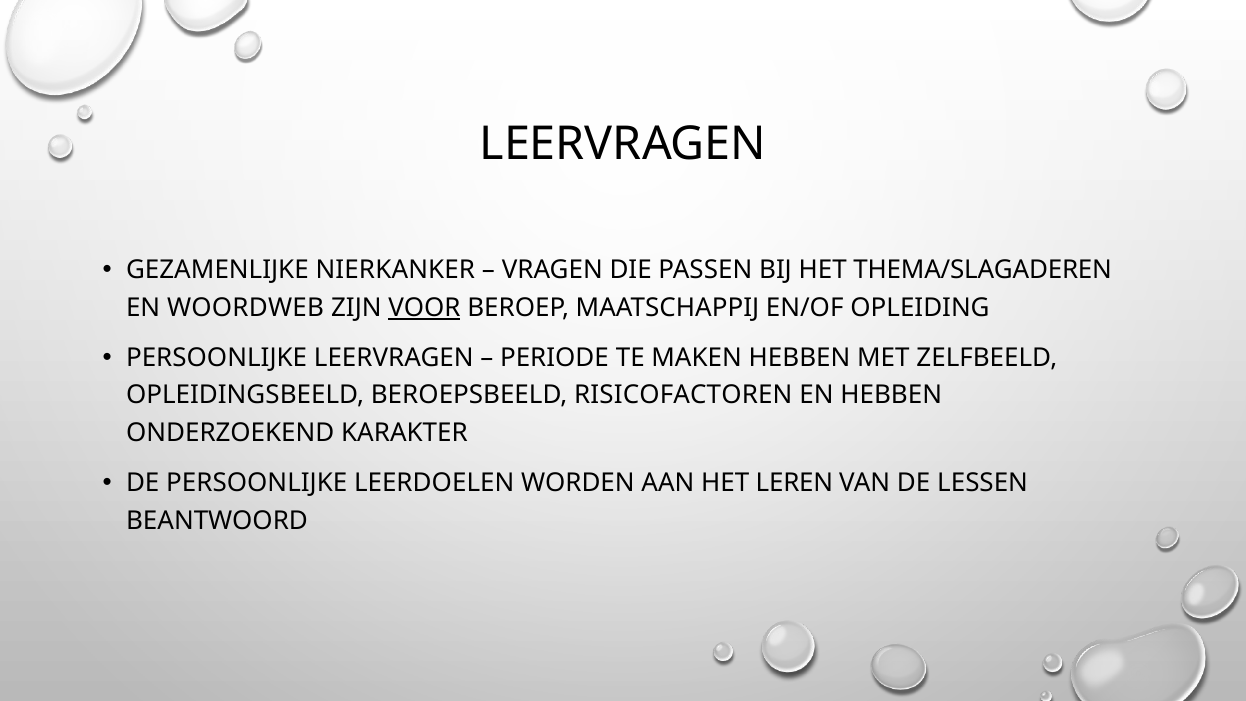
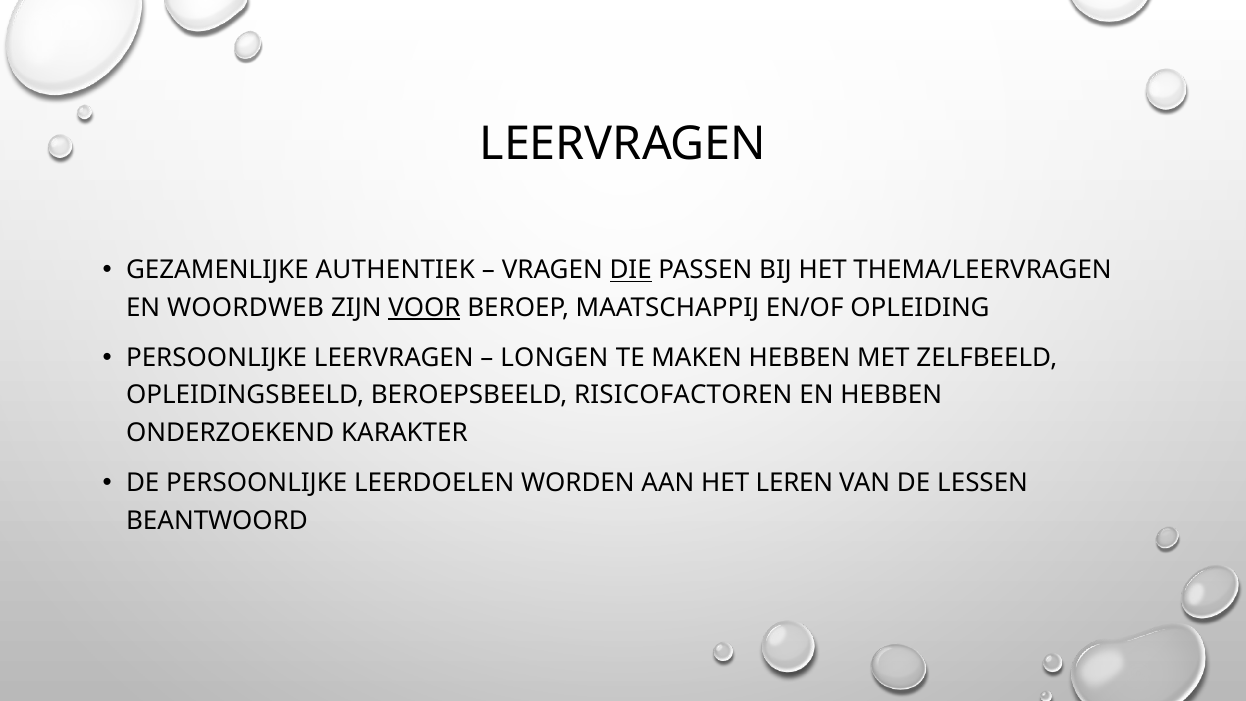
NIERKANKER: NIERKANKER -> AUTHENTIEK
DIE underline: none -> present
THEMA/SLAGADEREN: THEMA/SLAGADEREN -> THEMA/LEERVRAGEN
PERIODE: PERIODE -> LONGEN
